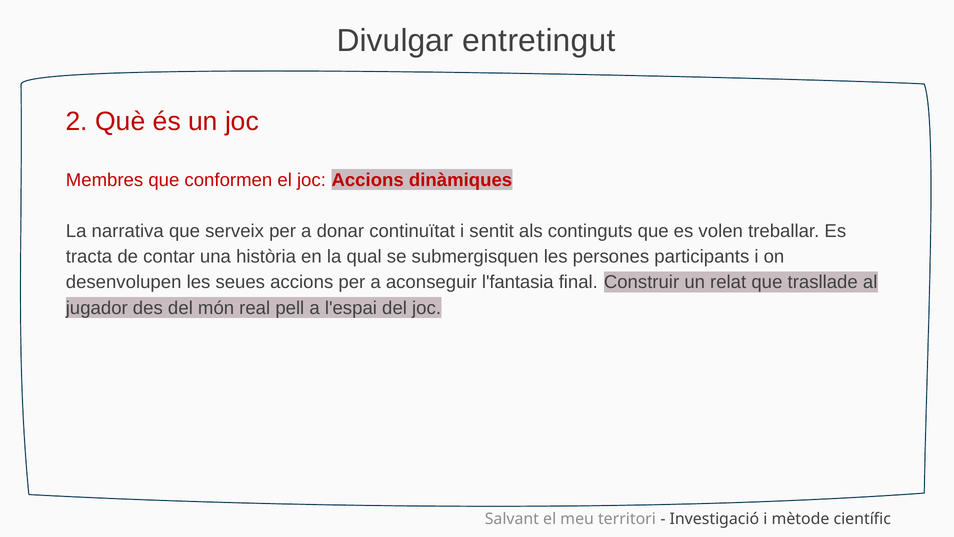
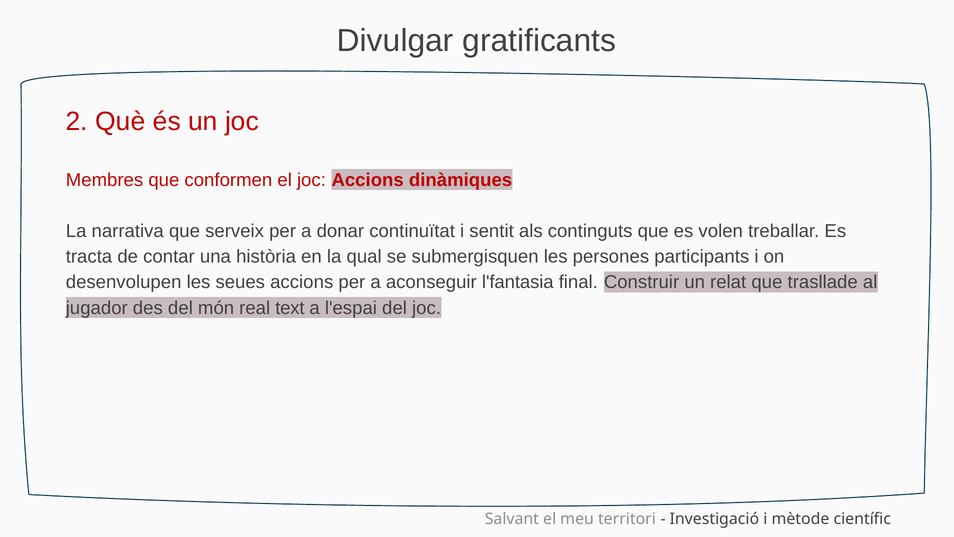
entretingut: entretingut -> gratificants
pell: pell -> text
